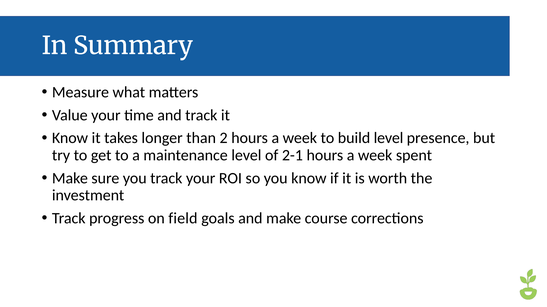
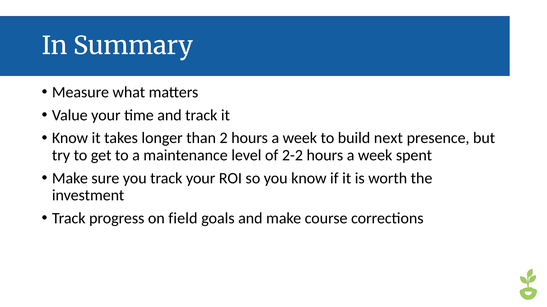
build level: level -> next
2-1: 2-1 -> 2-2
